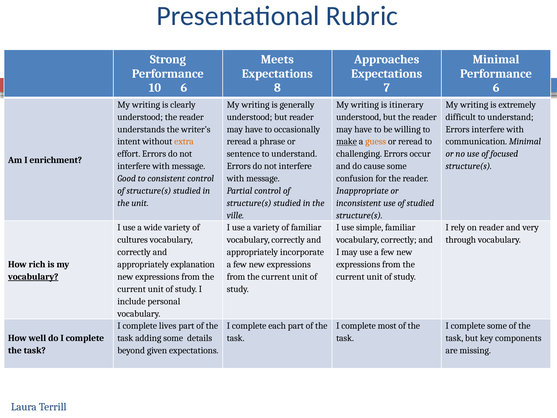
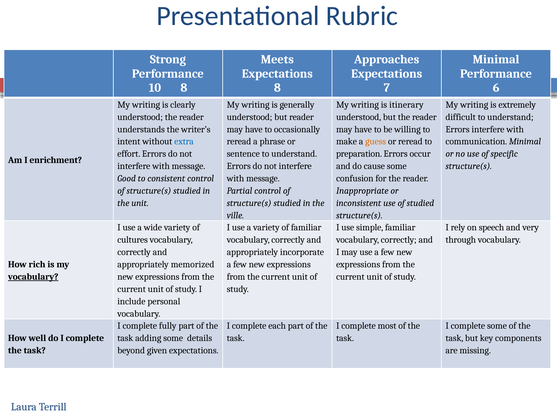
6 at (184, 88): 6 -> 8
extra colour: orange -> blue
make underline: present -> none
challenging: challenging -> preparation
focused: focused -> specific
on reader: reader -> speech
explanation: explanation -> memorized
lives: lives -> fully
